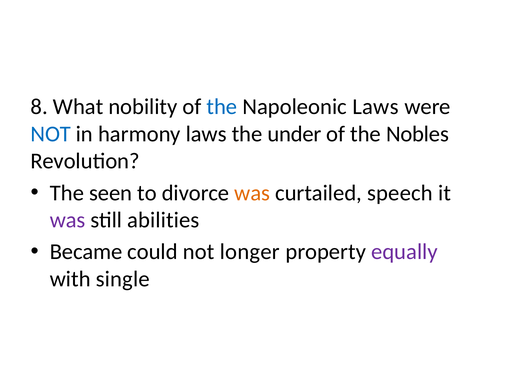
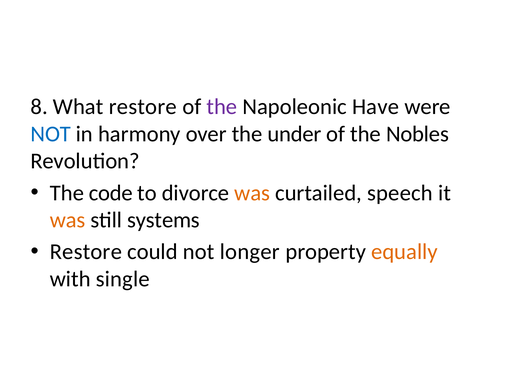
What nobility: nobility -> restore
the at (222, 107) colour: blue -> purple
Napoleonic Laws: Laws -> Have
harmony laws: laws -> over
seen: seen -> code
was at (68, 220) colour: purple -> orange
abilities: abilities -> systems
Became at (86, 252): Became -> Restore
equally colour: purple -> orange
